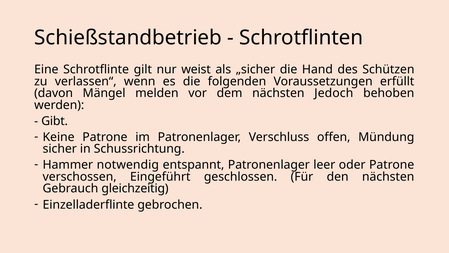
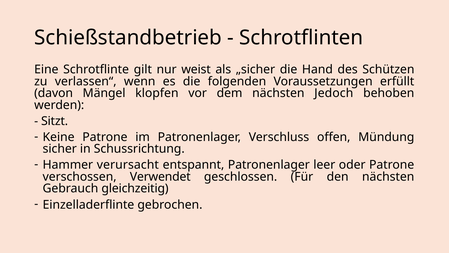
melden: melden -> klopfen
Gibt: Gibt -> Sitzt
notwendig: notwendig -> verursacht
Eingeführt: Eingeführt -> Verwendet
